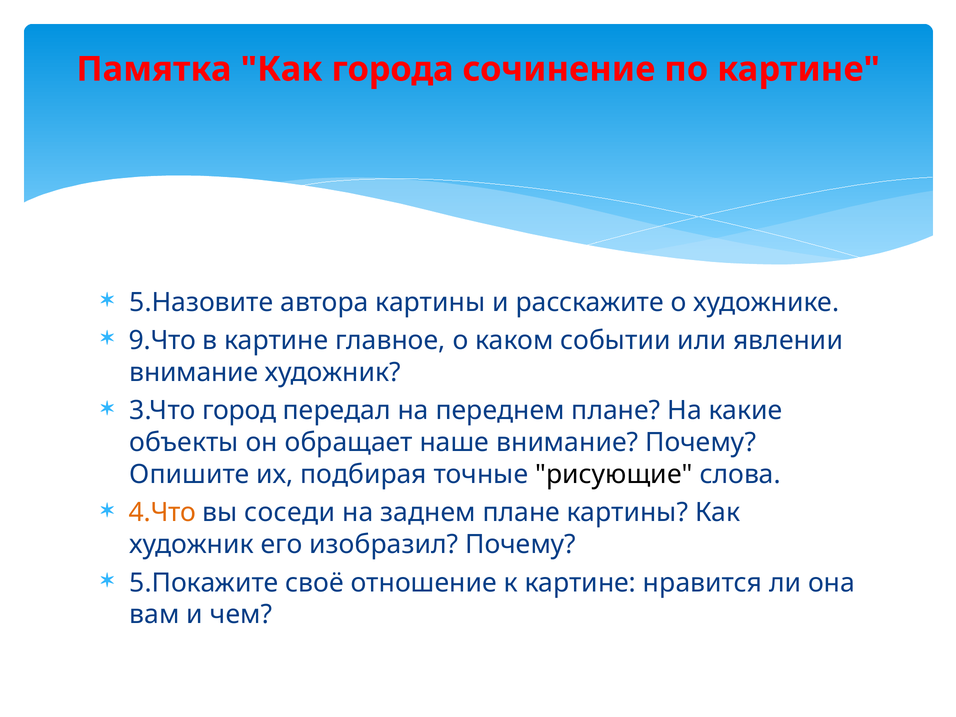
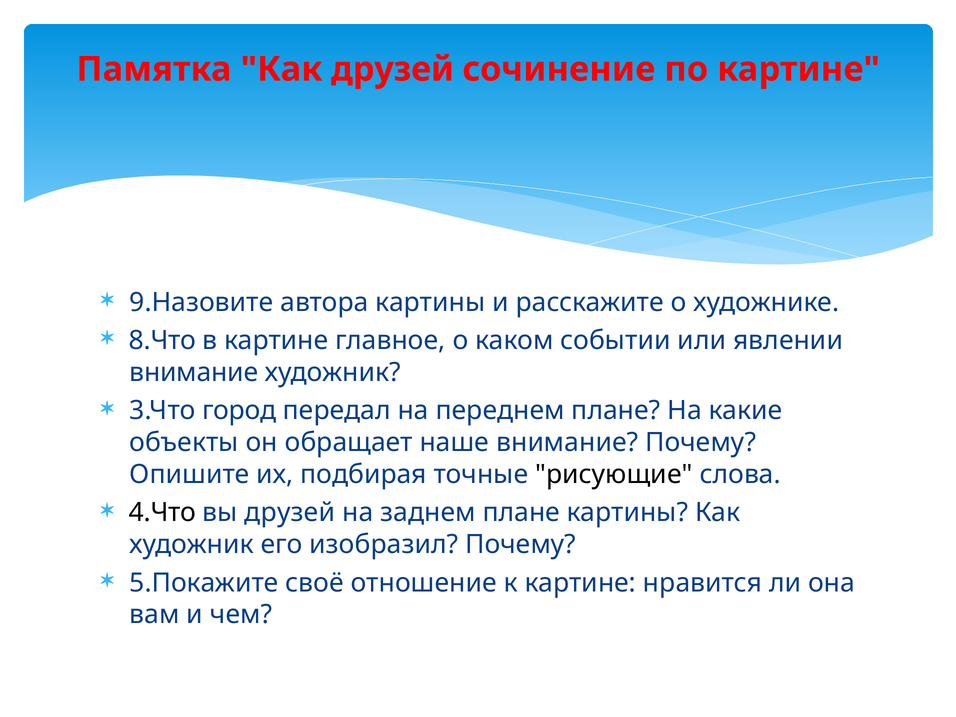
Как города: города -> друзей
5.Назовите: 5.Назовите -> 9.Назовите
9.Что: 9.Что -> 8.Что
4.Что colour: orange -> black
вы соседи: соседи -> друзей
